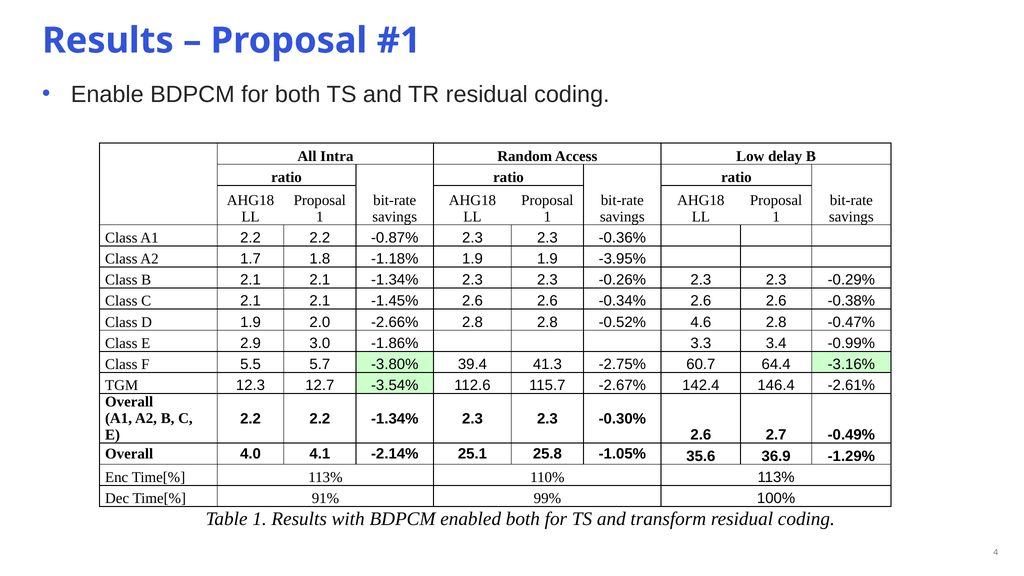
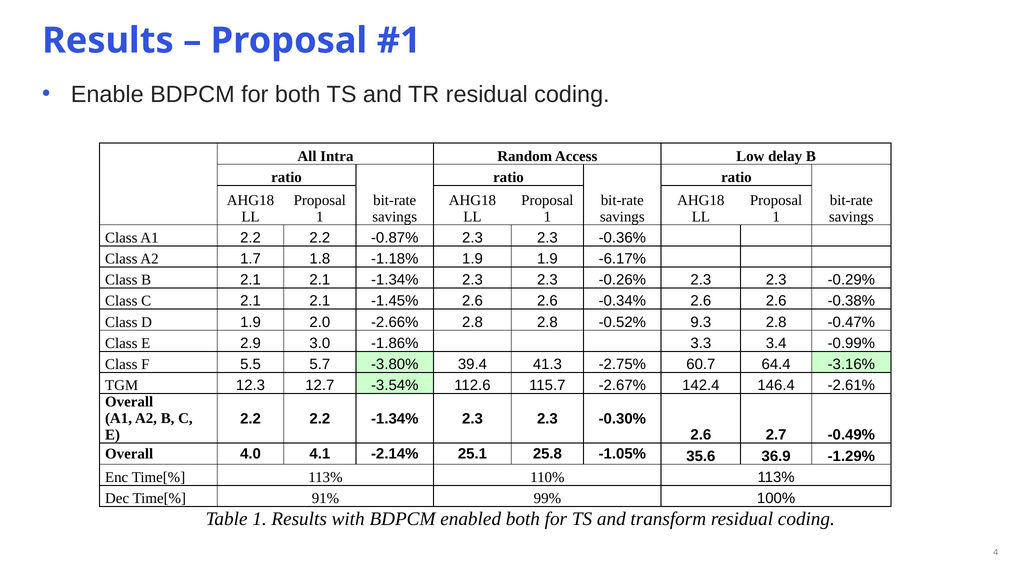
-3.95%: -3.95% -> -6.17%
4.6: 4.6 -> 9.3
